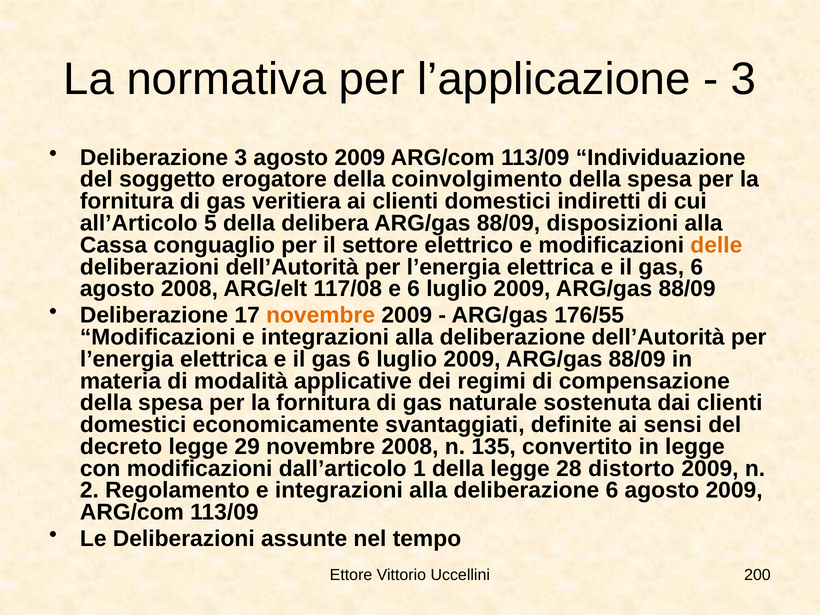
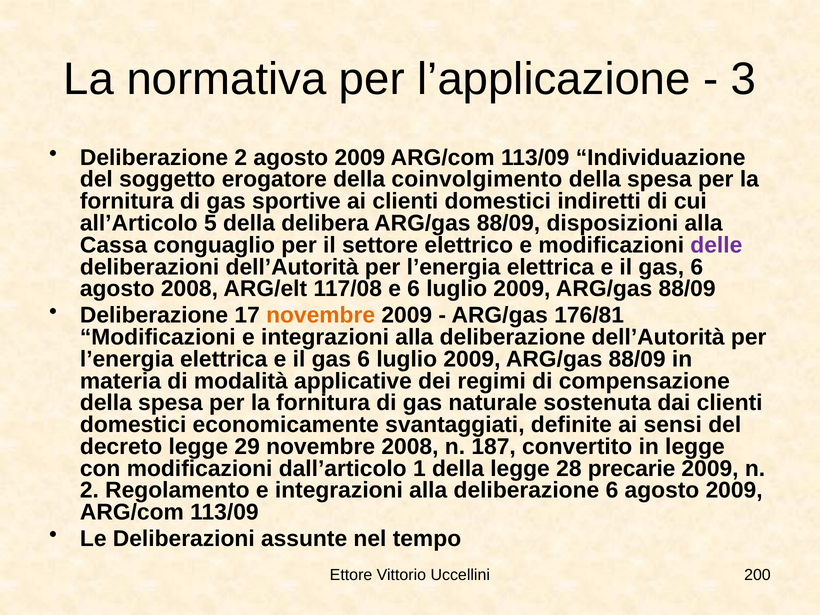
Deliberazione 3: 3 -> 2
veritiera: veritiera -> sportive
delle colour: orange -> purple
176/55: 176/55 -> 176/81
135: 135 -> 187
distorto: distorto -> precarie
